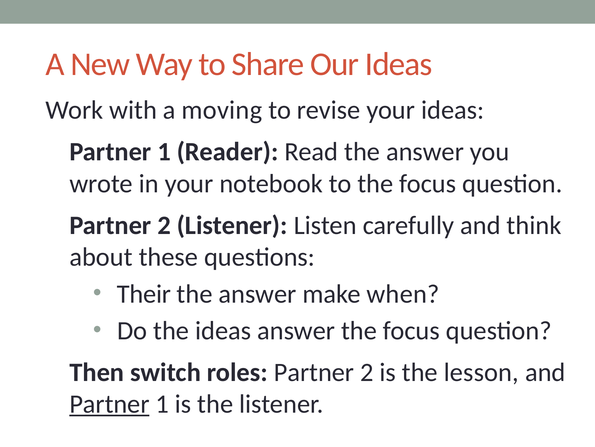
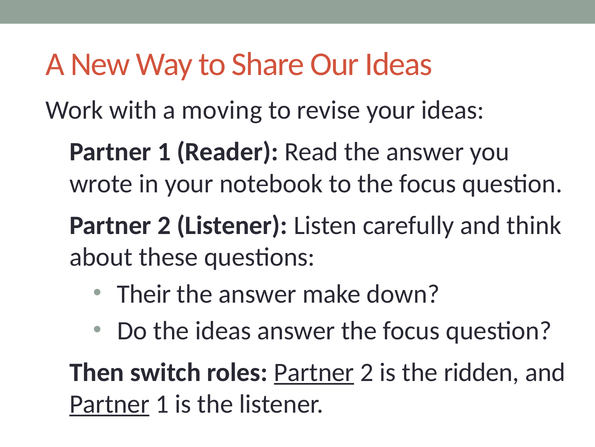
when: when -> down
Partner at (314, 372) underline: none -> present
lesson: lesson -> ridden
